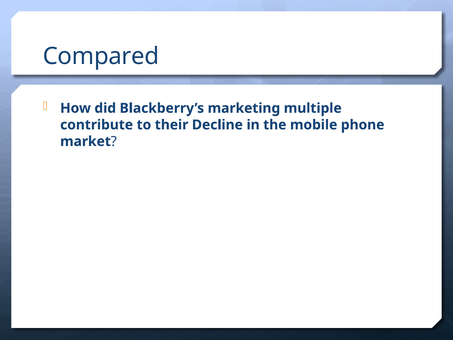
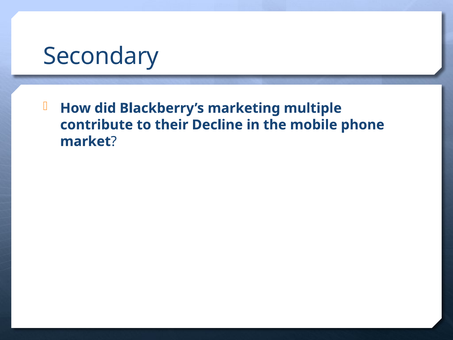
Compared: Compared -> Secondary
